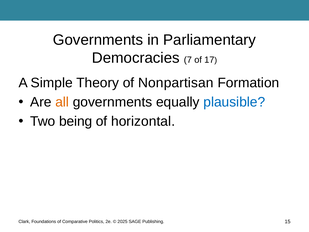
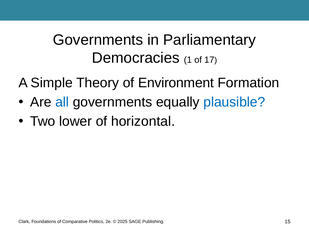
7: 7 -> 1
Nonpartisan: Nonpartisan -> Environment
all colour: orange -> blue
being: being -> lower
